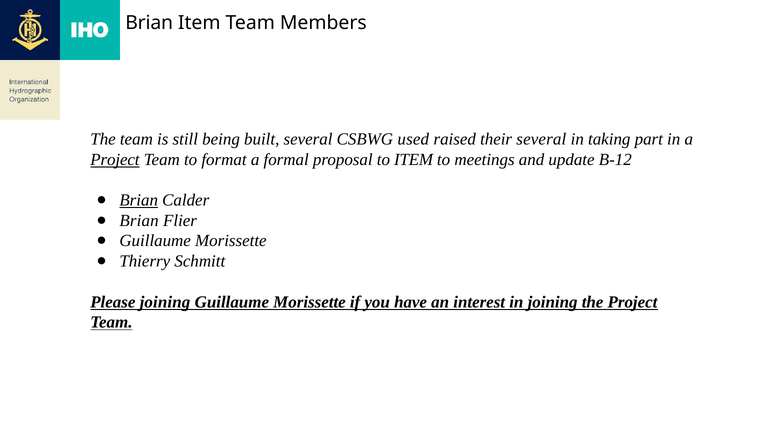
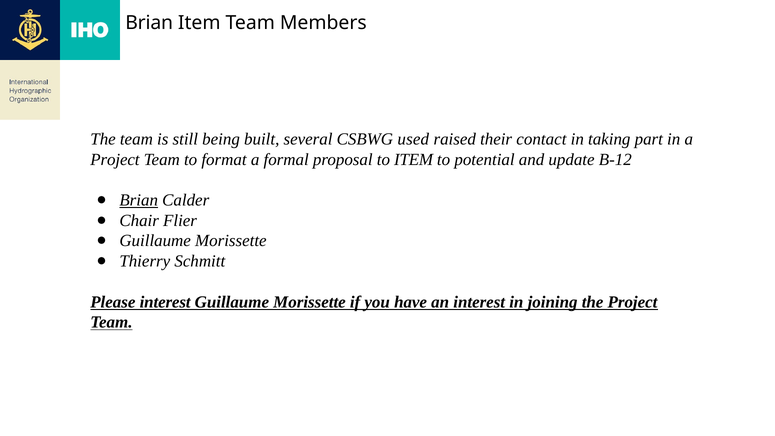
their several: several -> contact
Project at (115, 159) underline: present -> none
meetings: meetings -> potential
Brian at (139, 220): Brian -> Chair
Please joining: joining -> interest
